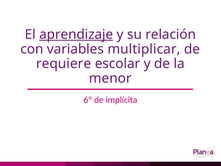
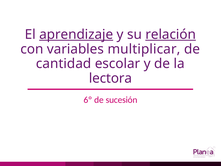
relación underline: none -> present
requiere: requiere -> cantidad
menor: menor -> lectora
implícita: implícita -> sucesión
